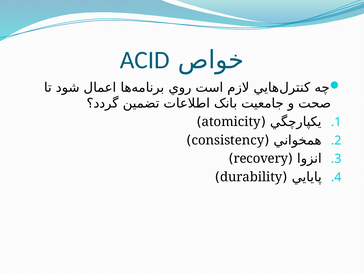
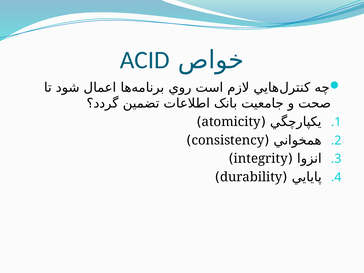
recovery: recovery -> integrity
